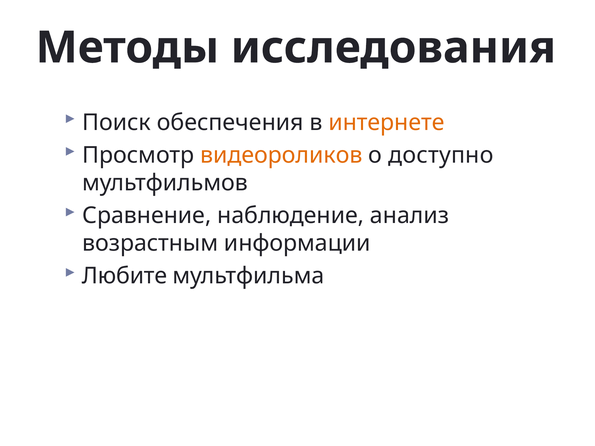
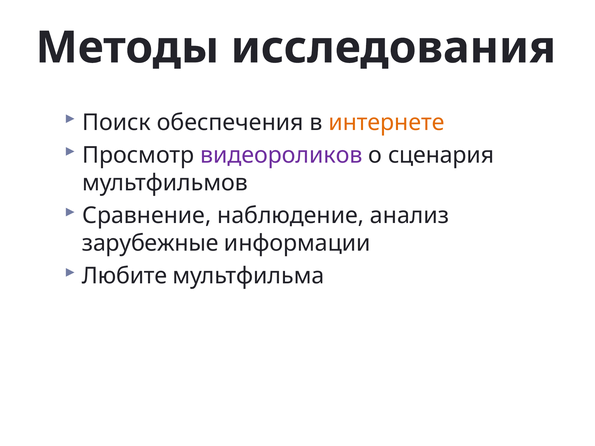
видеороликов colour: orange -> purple
доступно: доступно -> сценария
возрастным: возрастным -> зарубежные
